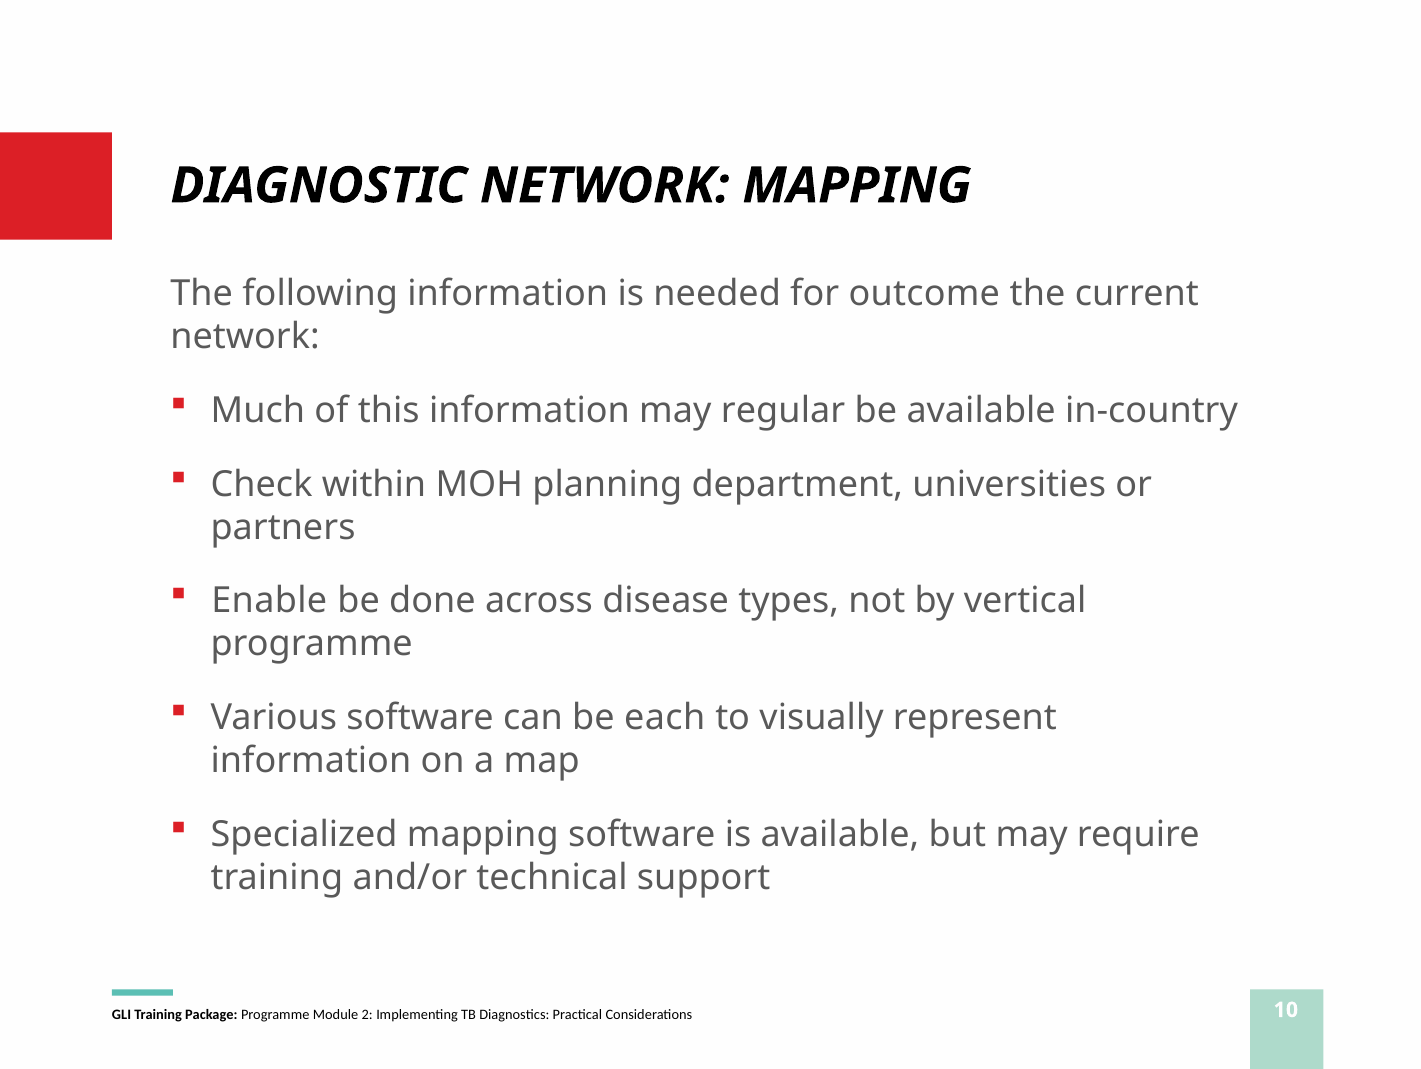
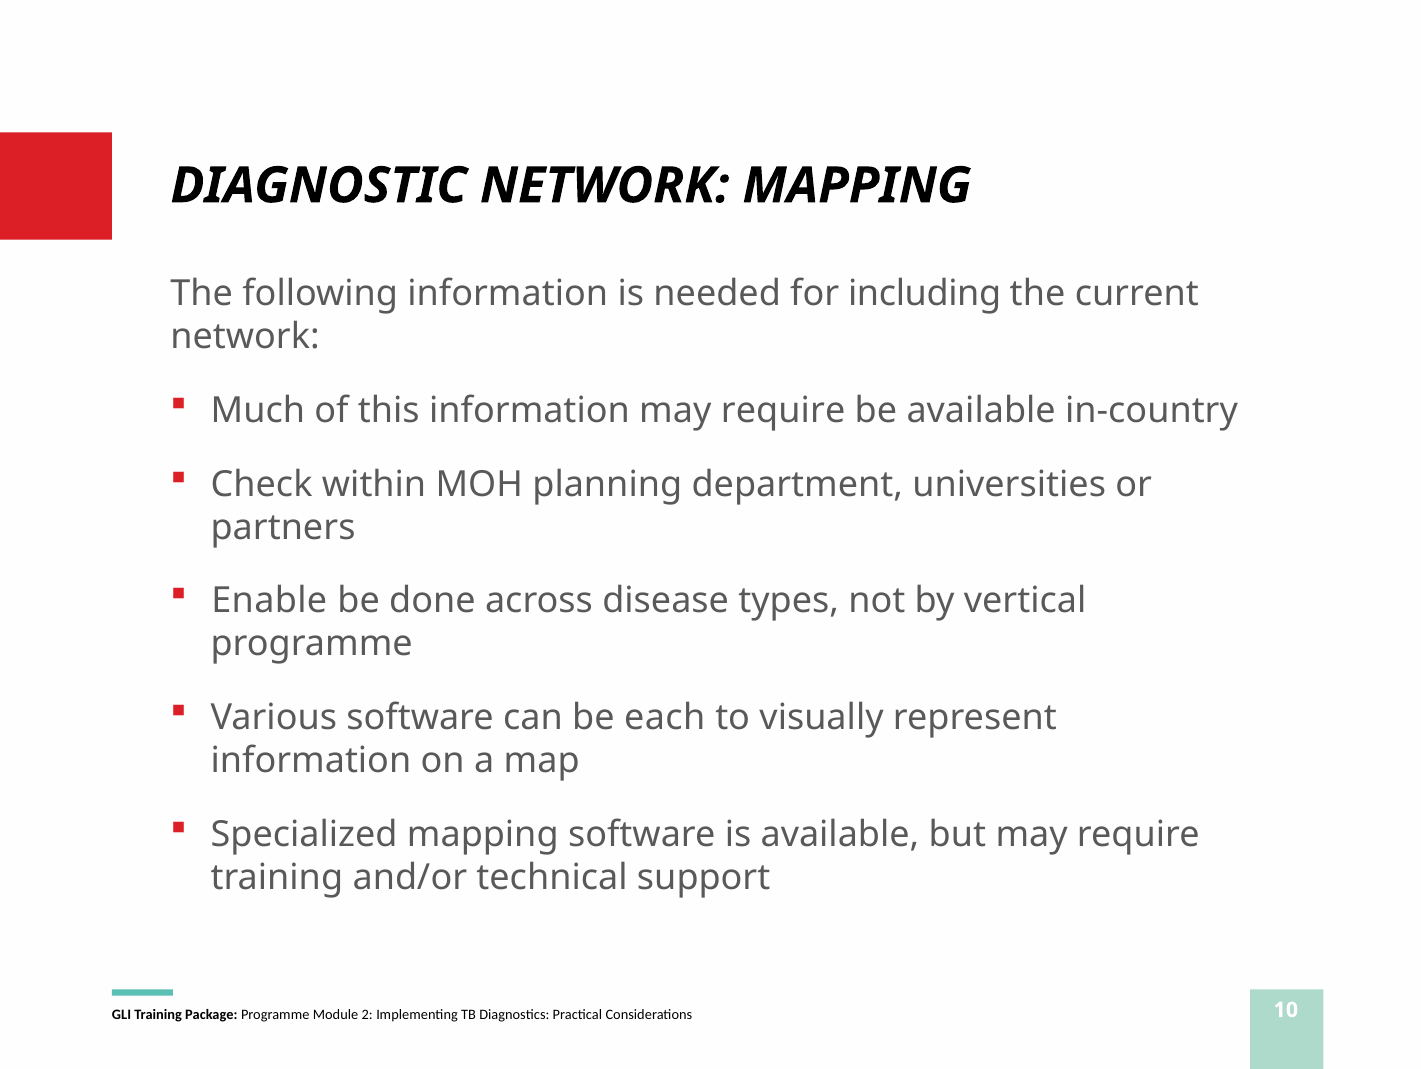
outcome: outcome -> including
information may regular: regular -> require
